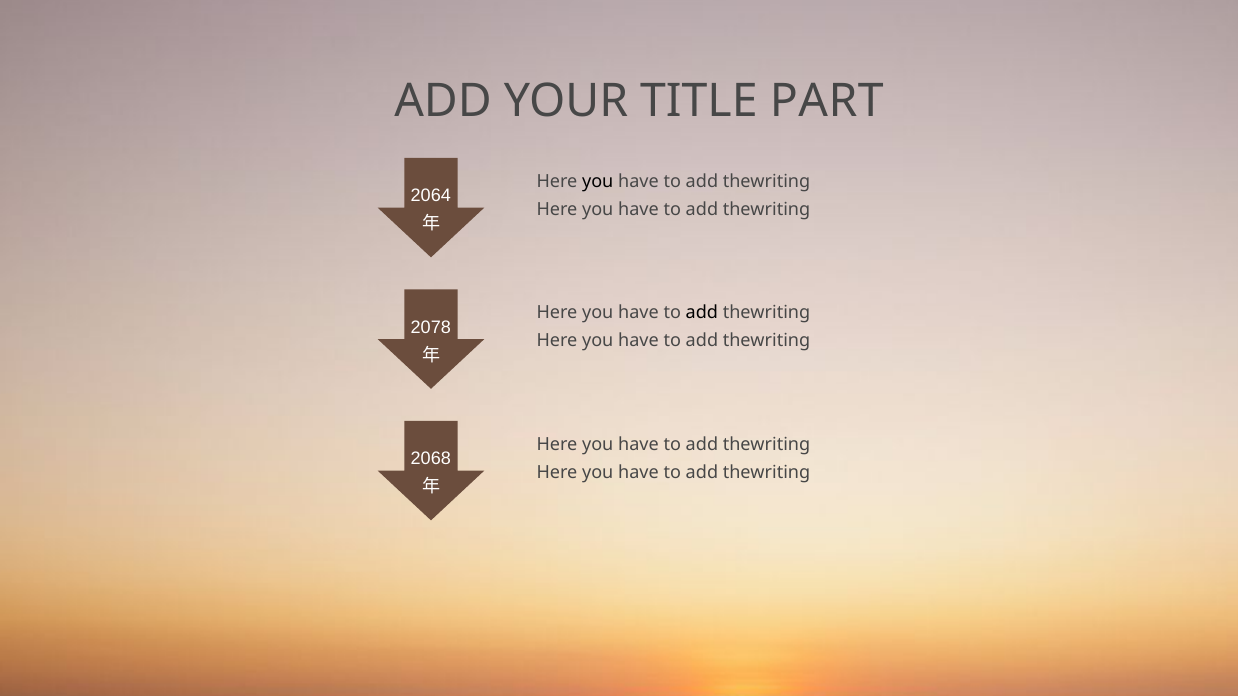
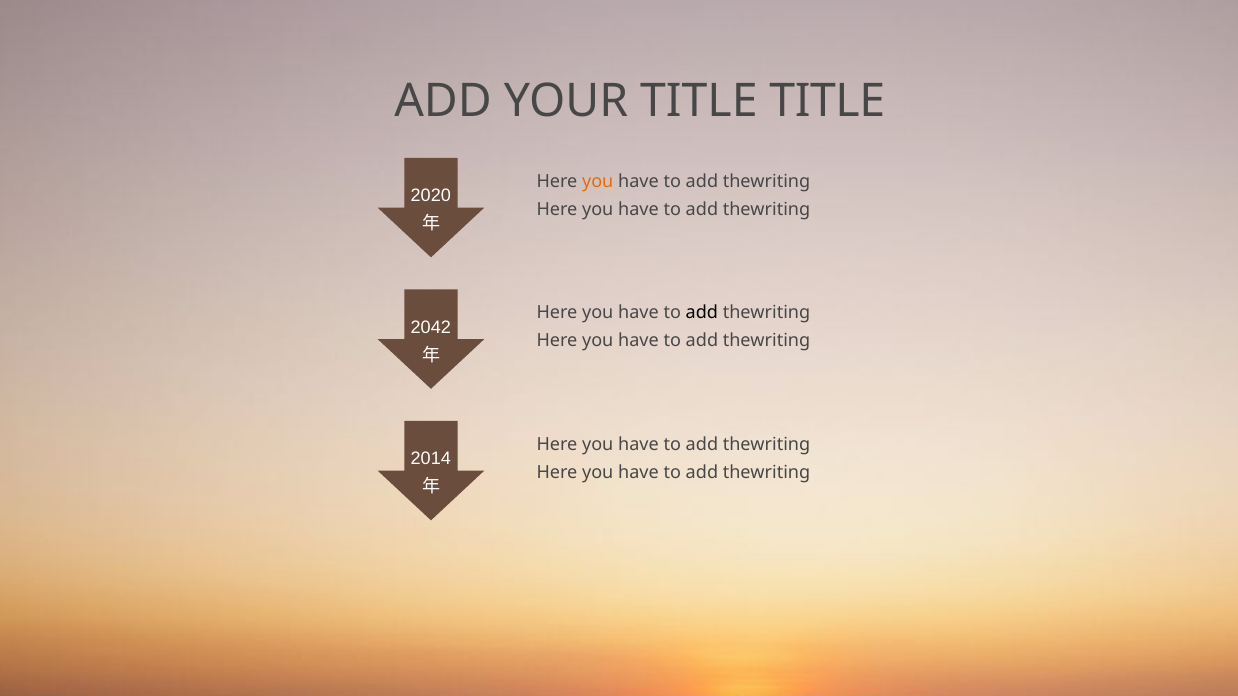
TITLE PART: PART -> TITLE
you at (598, 181) colour: black -> orange
2064: 2064 -> 2020
2078: 2078 -> 2042
2068: 2068 -> 2014
